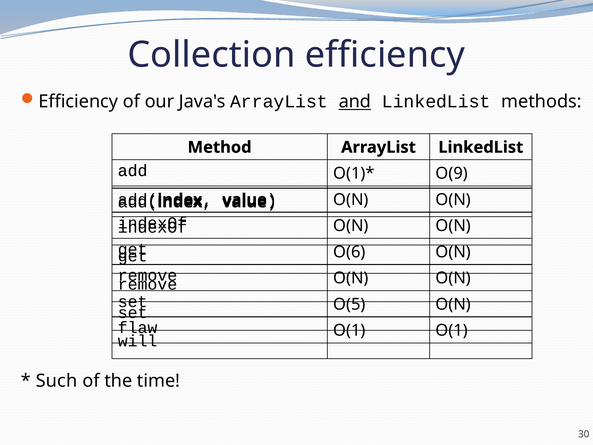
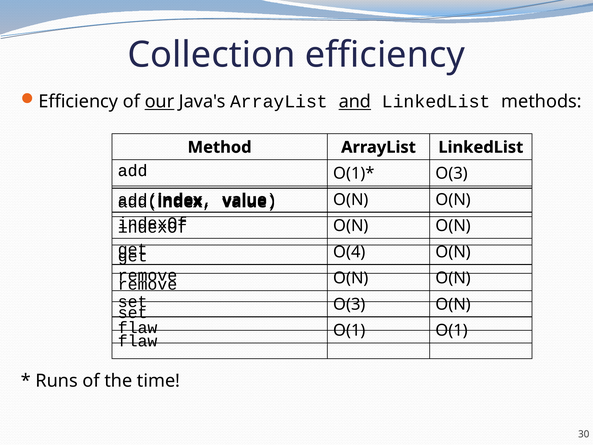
our underline: none -> present
O(9 at (452, 173): O(9 -> O(3
O(6: O(6 -> O(4
set O(5: O(5 -> O(3
will at (138, 341): will -> flaw
Such: Such -> Runs
